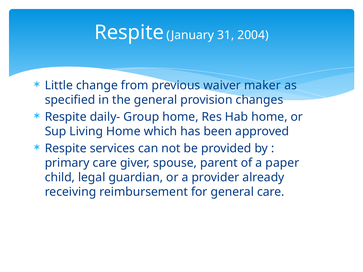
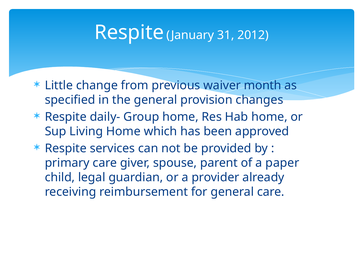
2004: 2004 -> 2012
maker: maker -> month
